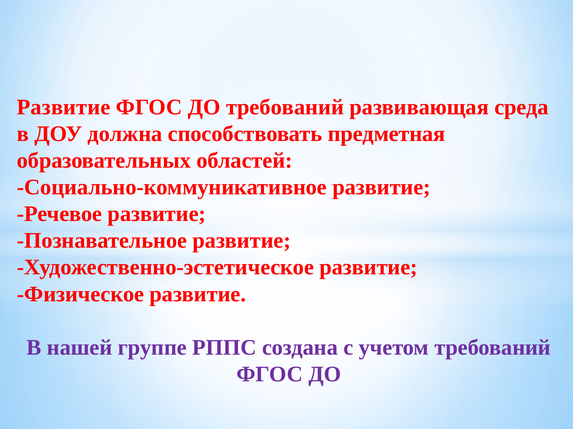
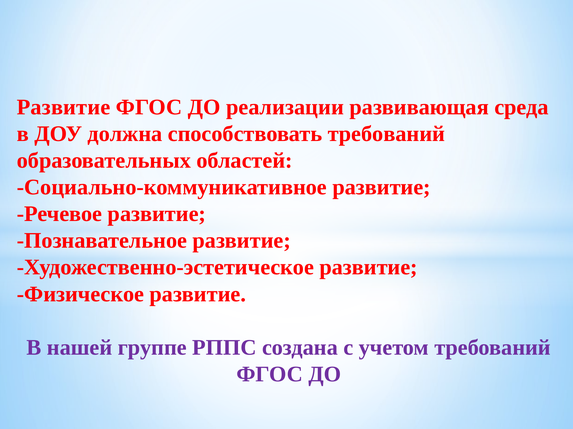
ДО требований: требований -> реализации
способствовать предметная: предметная -> требований
